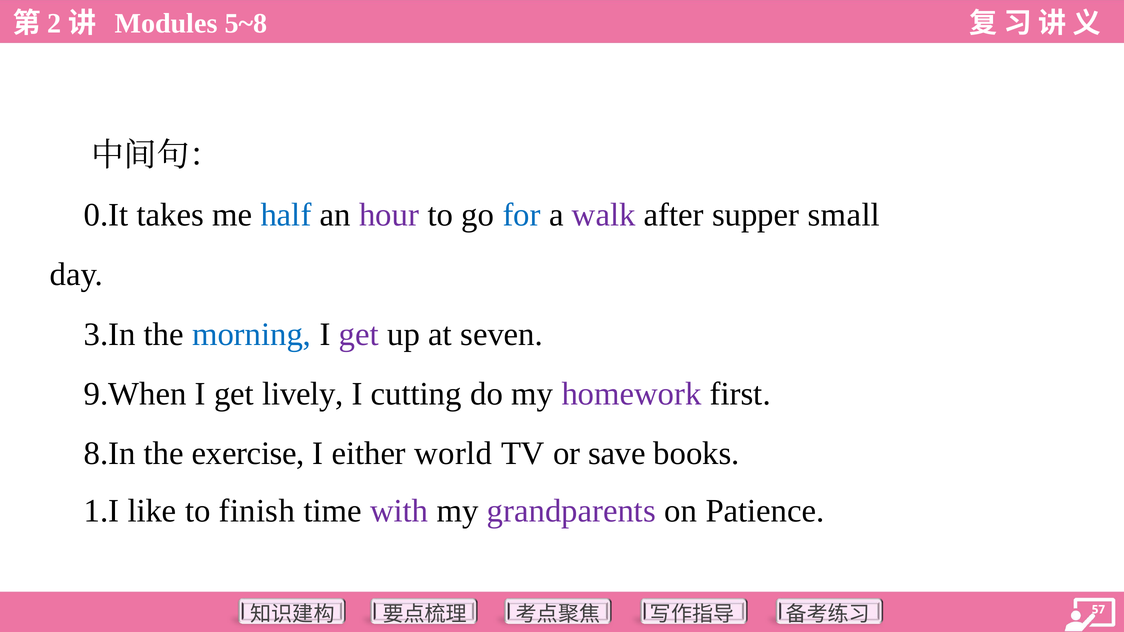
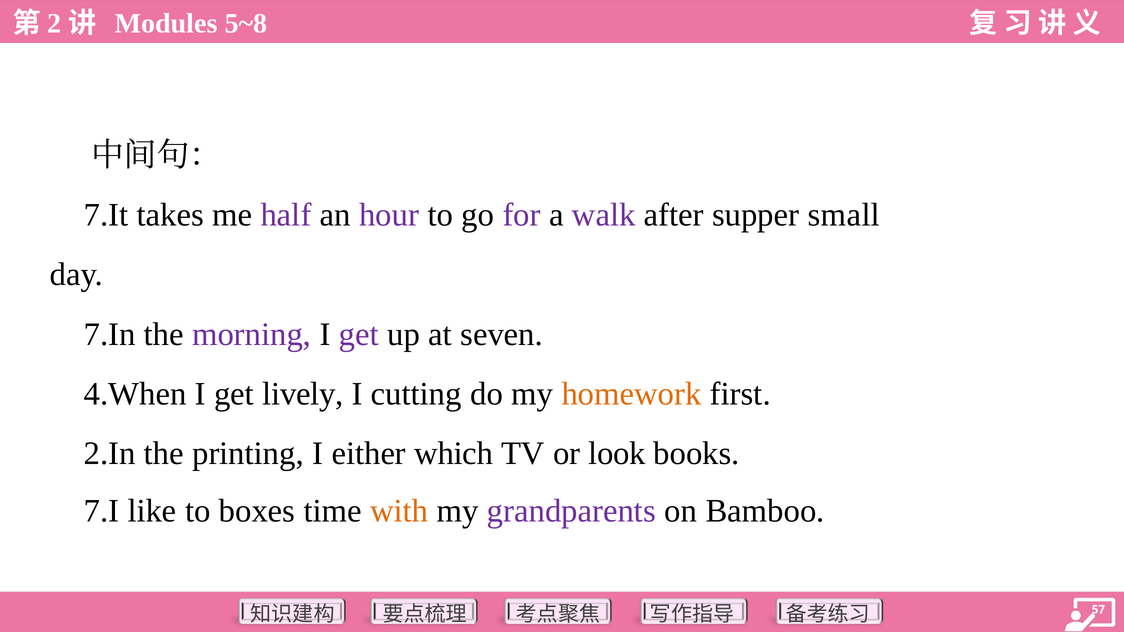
0.It: 0.It -> 7.It
half colour: blue -> purple
for colour: blue -> purple
3.In: 3.In -> 7.In
morning colour: blue -> purple
9.When: 9.When -> 4.When
homework colour: purple -> orange
8.In: 8.In -> 2.In
exercise: exercise -> printing
world: world -> which
save: save -> look
1.I: 1.I -> 7.I
finish: finish -> boxes
with colour: purple -> orange
Patience: Patience -> Bamboo
